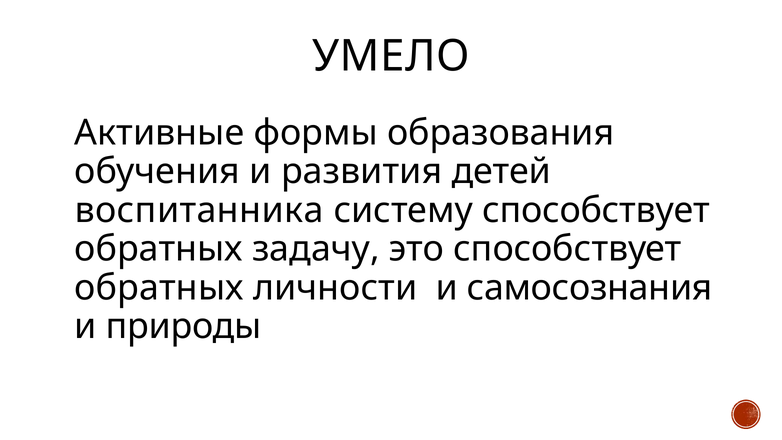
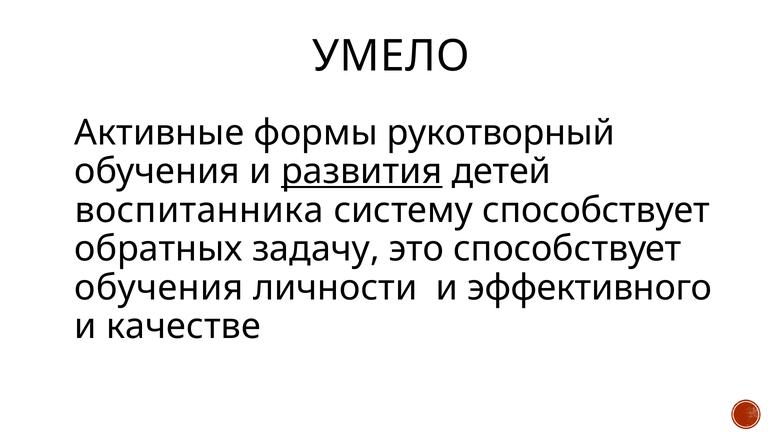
образования: образования -> рукотворный
развития underline: none -> present
обратных at (159, 288): обратных -> обучения
самосознания: самосознания -> эффективного
природы: природы -> качестве
